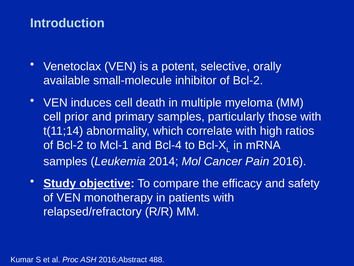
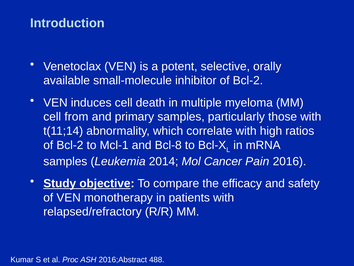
prior: prior -> from
Bcl-4: Bcl-4 -> Bcl-8
